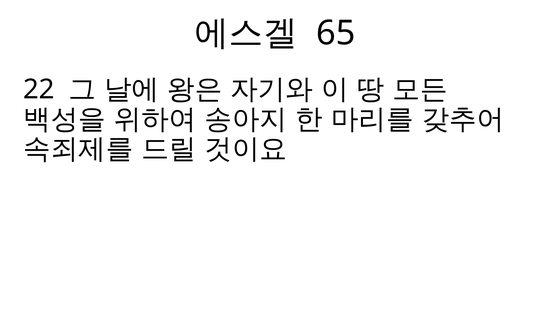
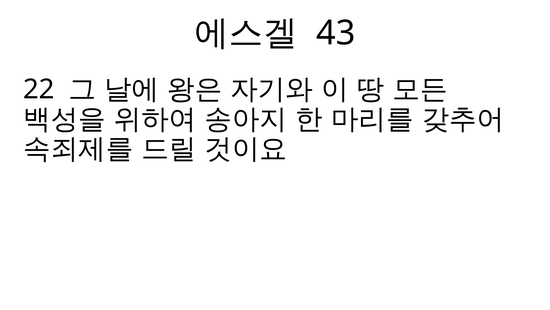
65: 65 -> 43
